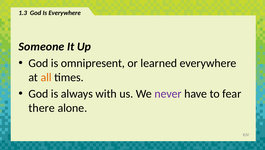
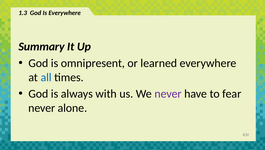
Someone: Someone -> Summary
all colour: orange -> blue
there at (42, 108): there -> never
